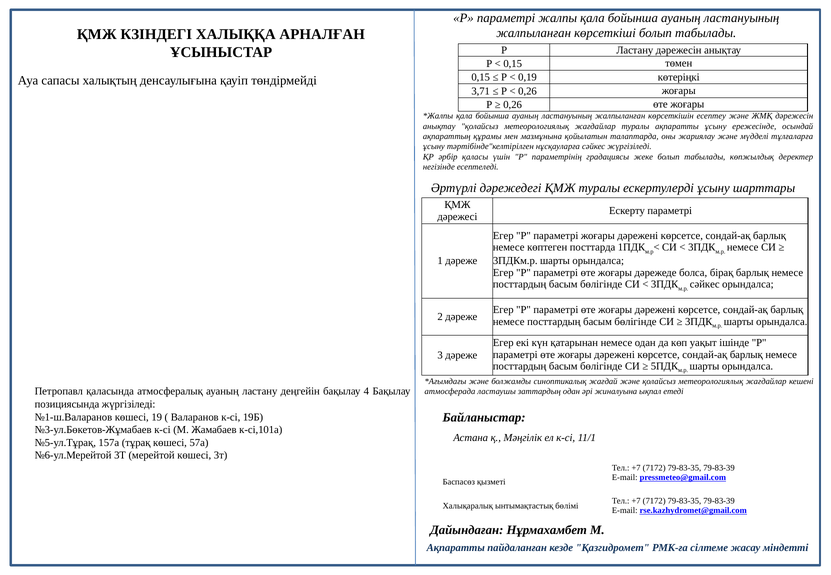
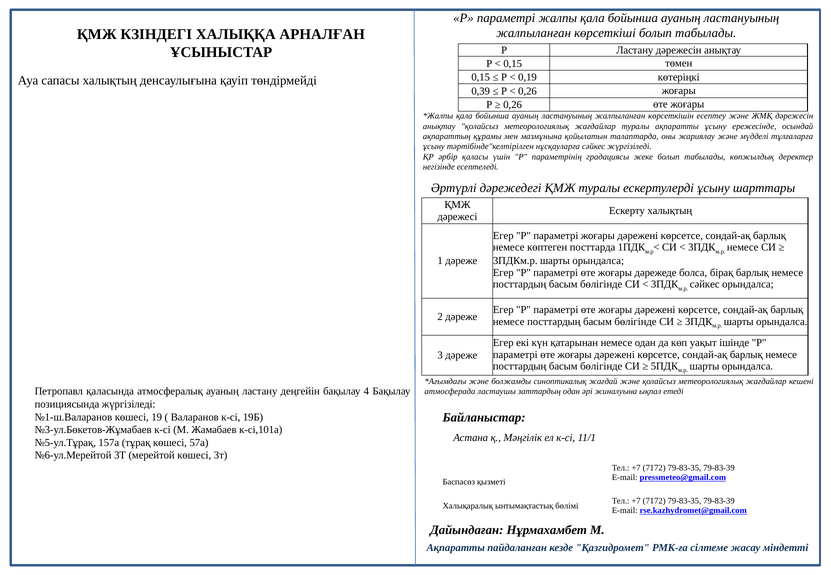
3,71: 3,71 -> 0,39
Ескерту параметрі: параметрі -> халықтың
